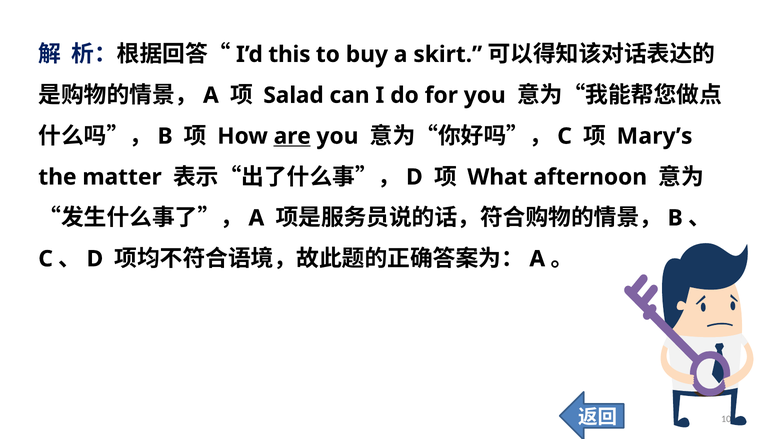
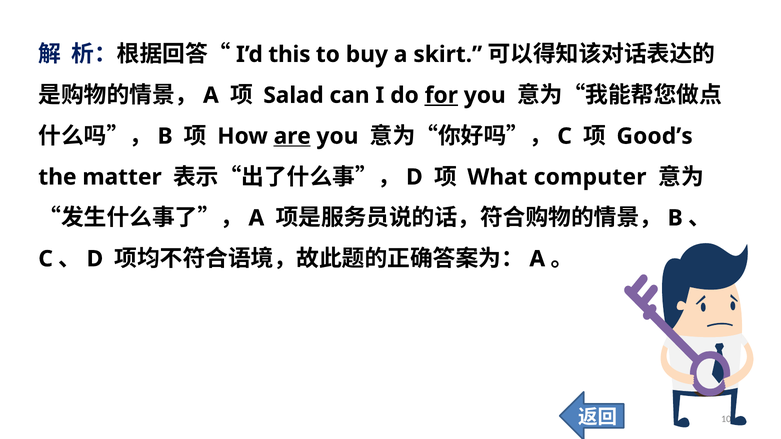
for underline: none -> present
Mary’s: Mary’s -> Good’s
afternoon: afternoon -> computer
